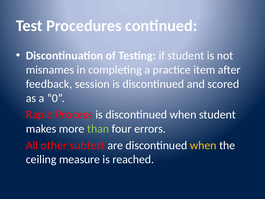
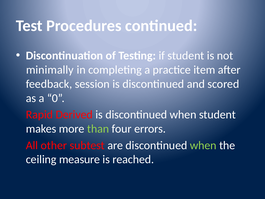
misnames: misnames -> minimally
Process: Process -> Derived
when at (203, 145) colour: yellow -> light green
